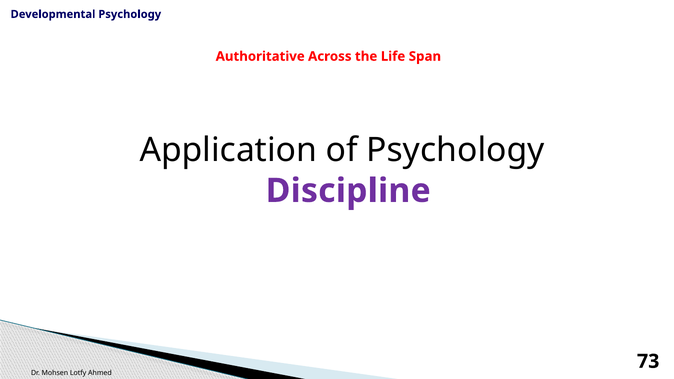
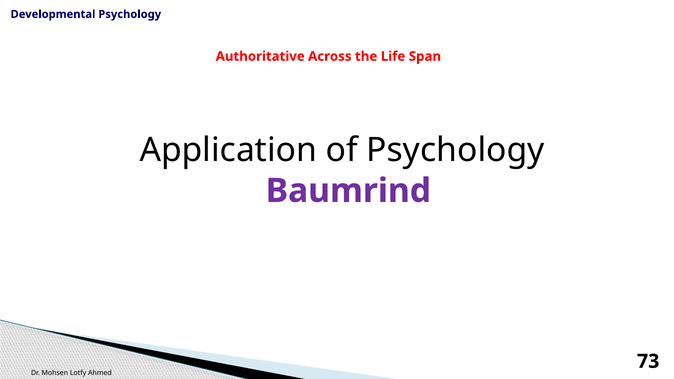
Discipline: Discipline -> Baumrind
